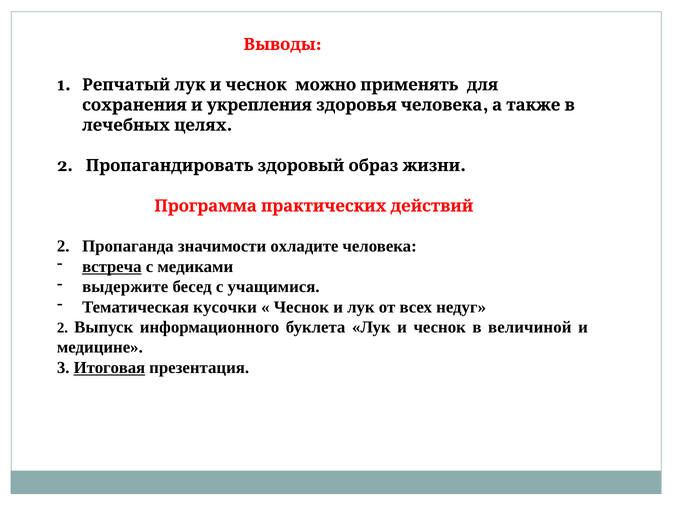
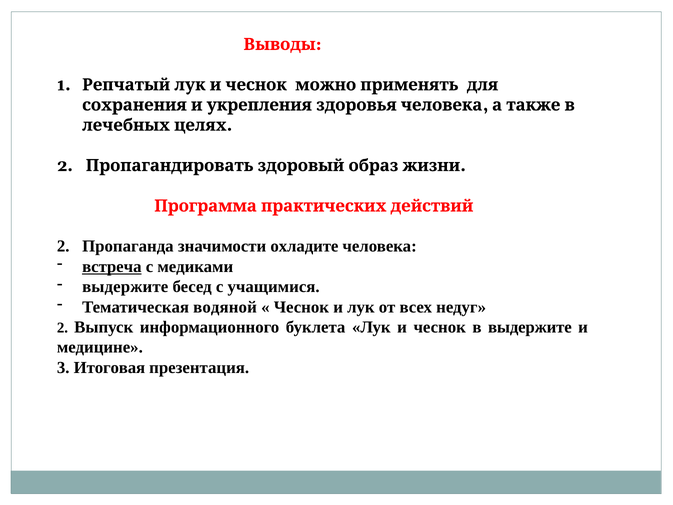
кусочки: кусочки -> водяной
в величиной: величиной -> выдержите
Итоговая underline: present -> none
